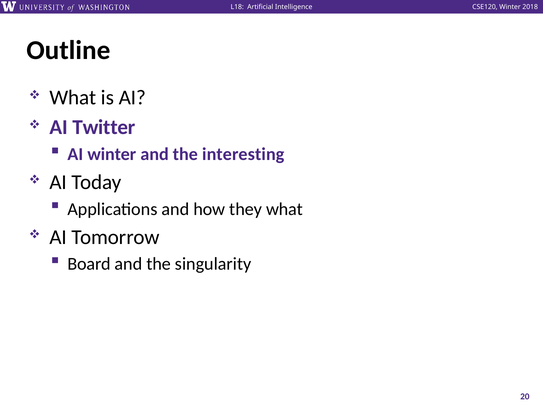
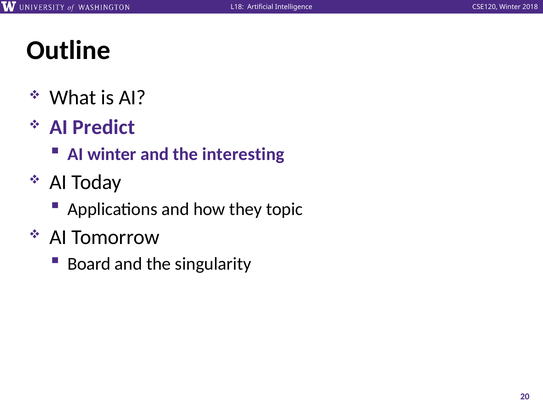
Twitter: Twitter -> Predict
they what: what -> topic
